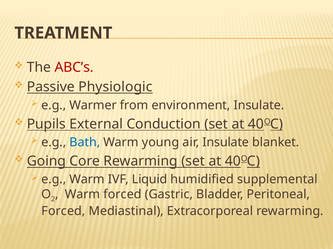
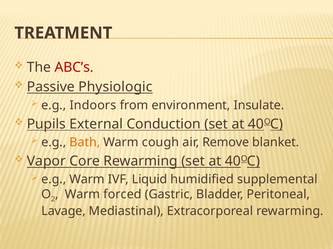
Warmer: Warmer -> Indoors
Bath colour: blue -> orange
young: young -> cough
air Insulate: Insulate -> Remove
Going: Going -> Vapor
Forced at (63, 212): Forced -> Lavage
